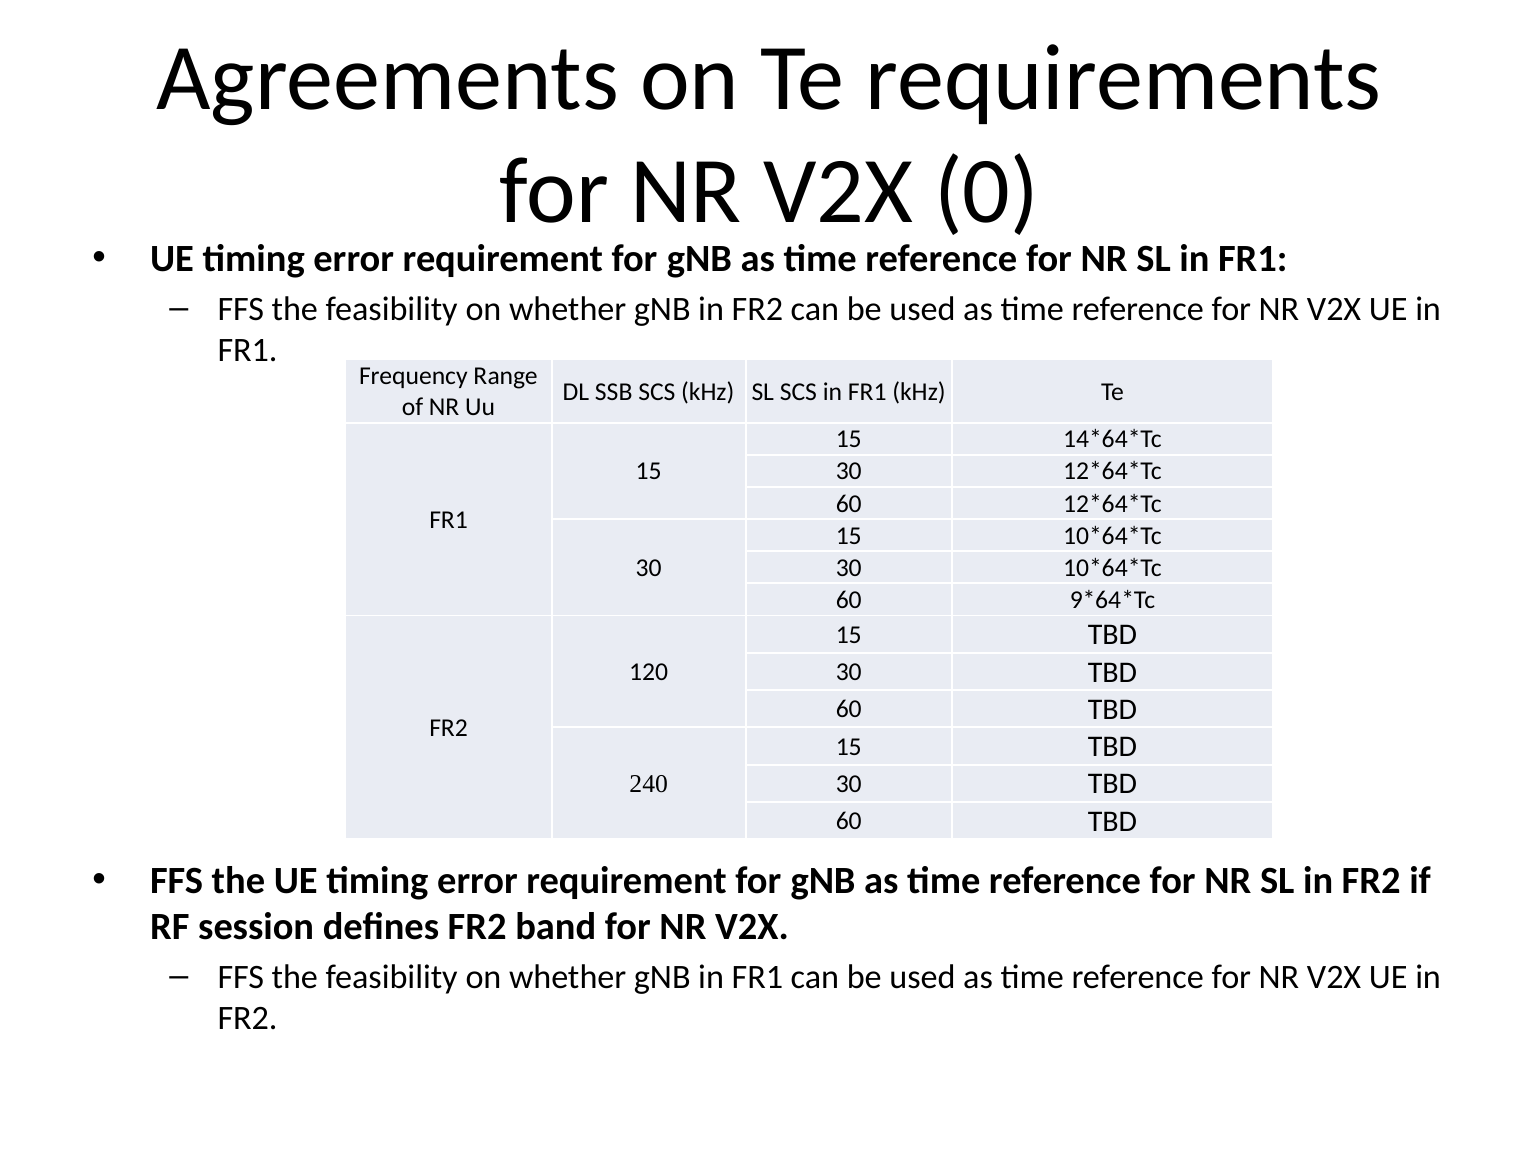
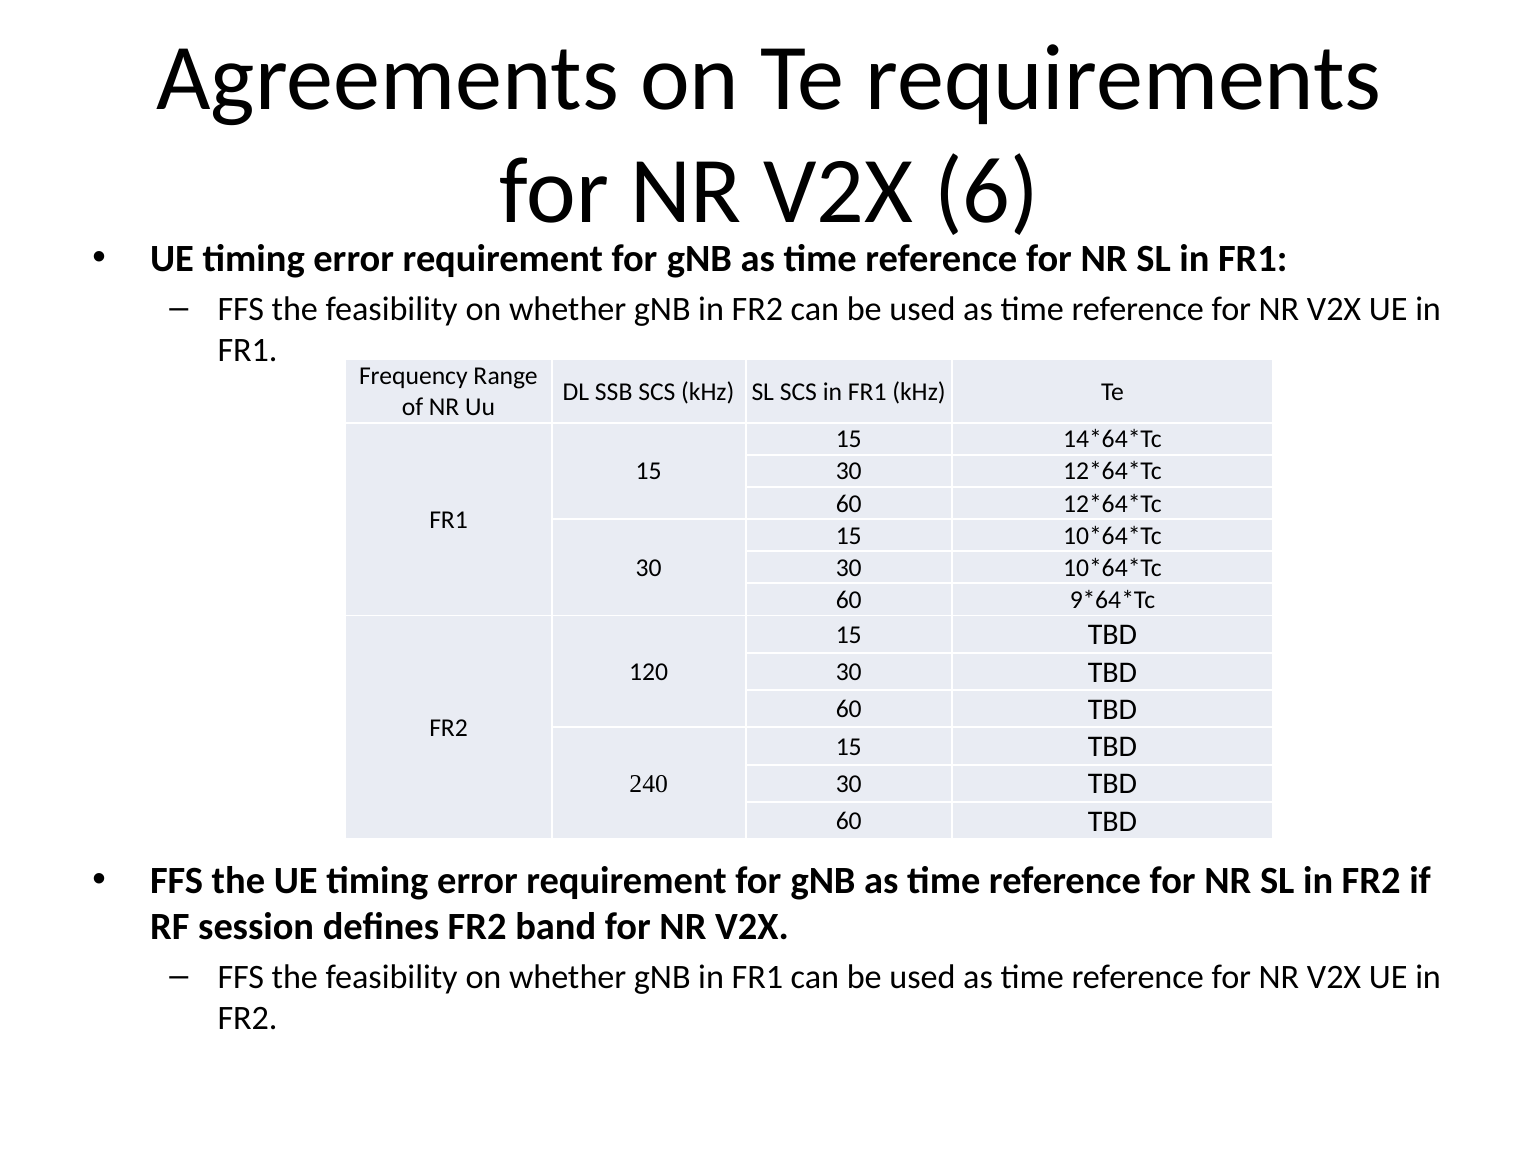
0: 0 -> 6
